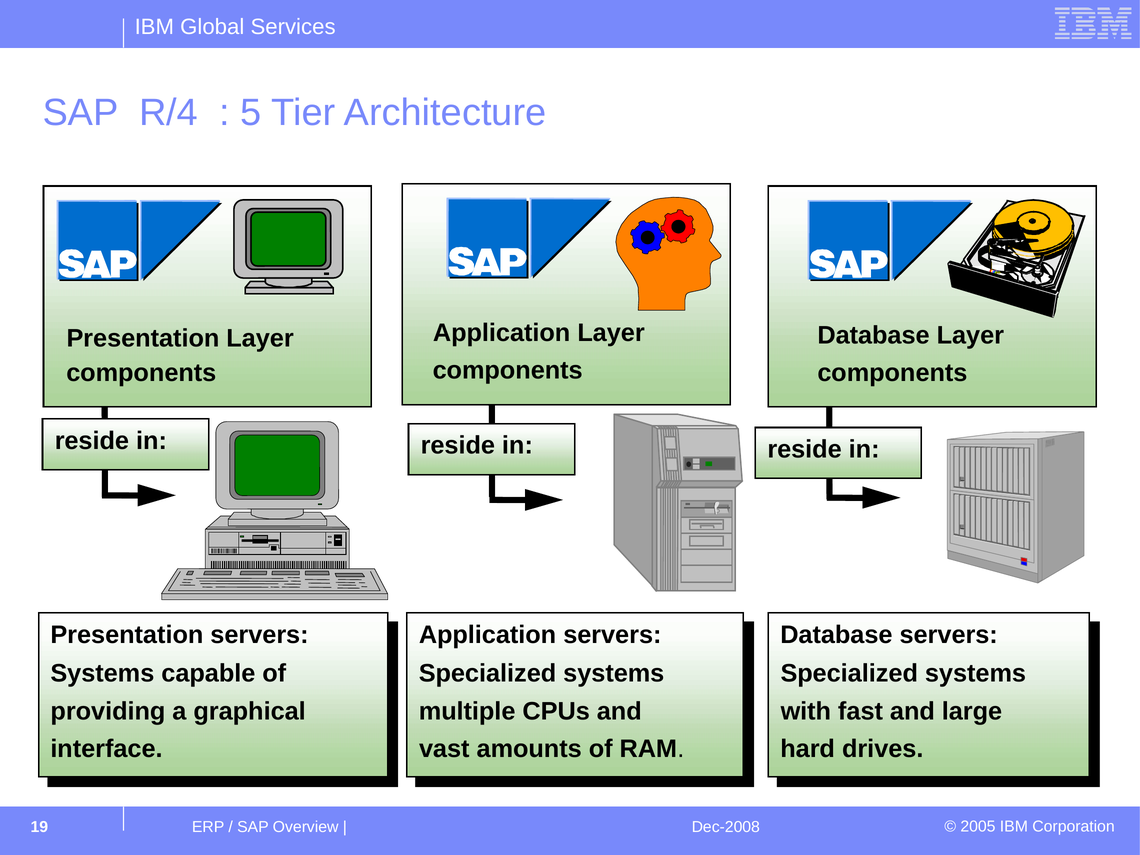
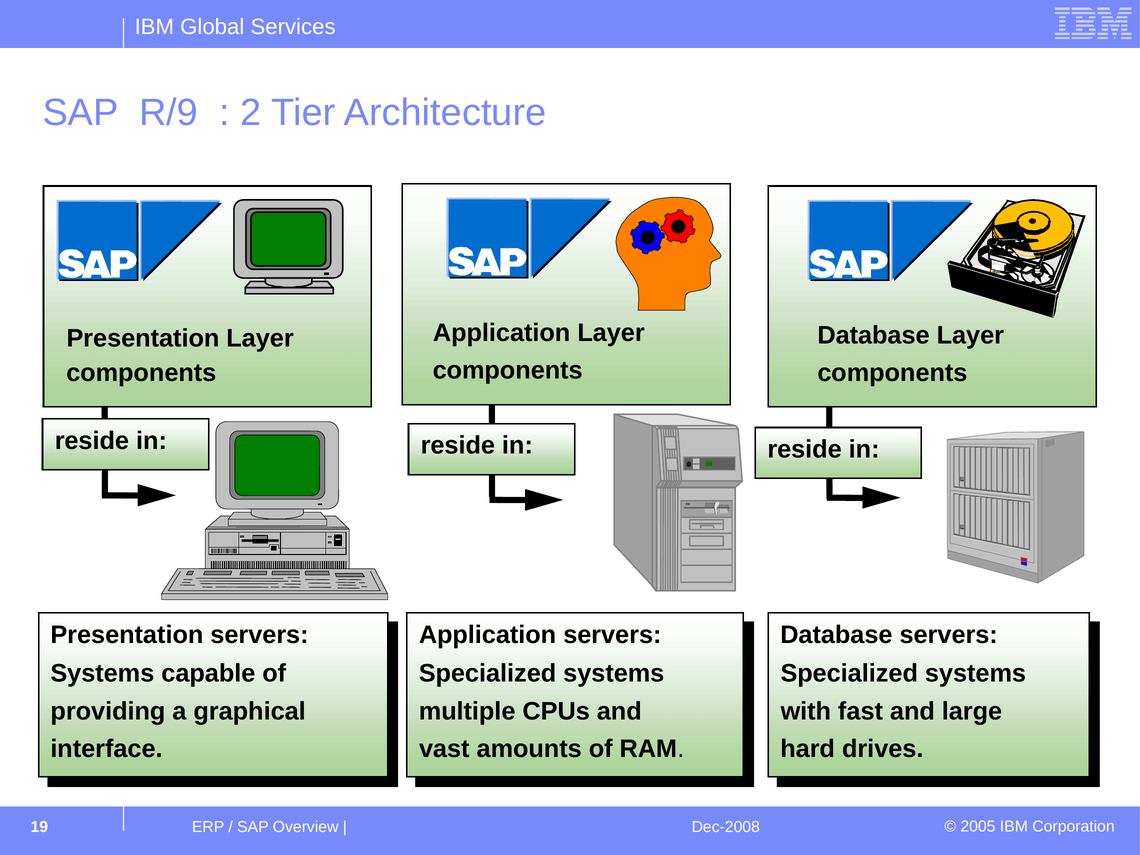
R/4: R/4 -> R/9
5: 5 -> 2
